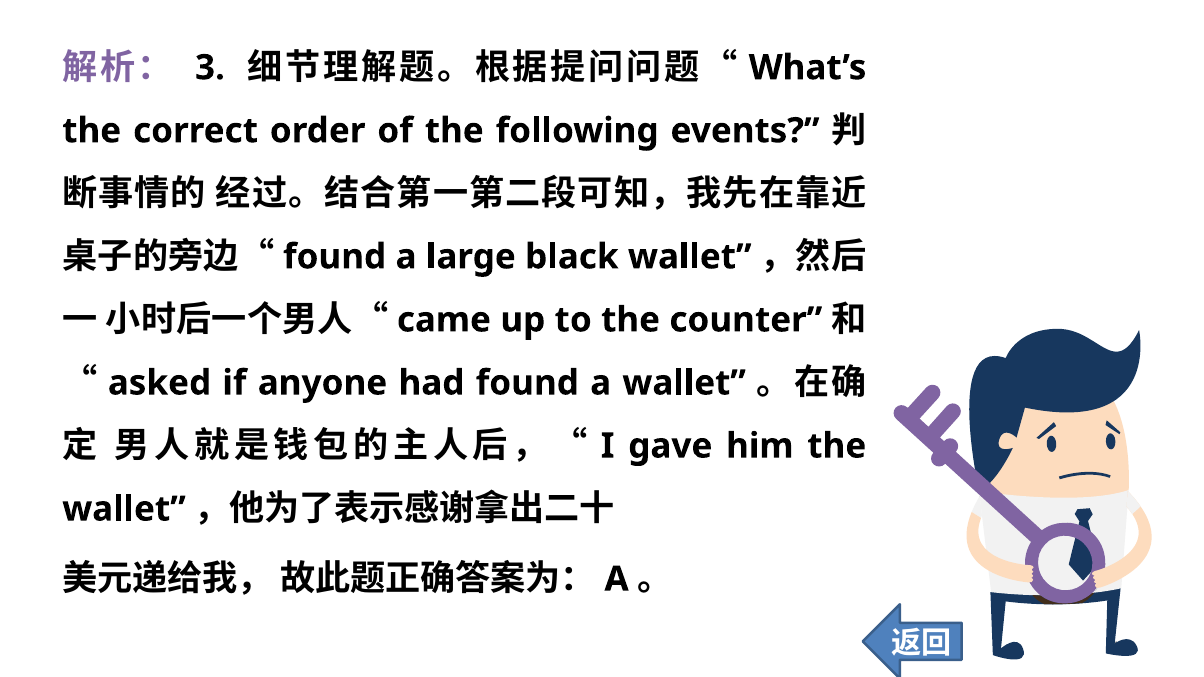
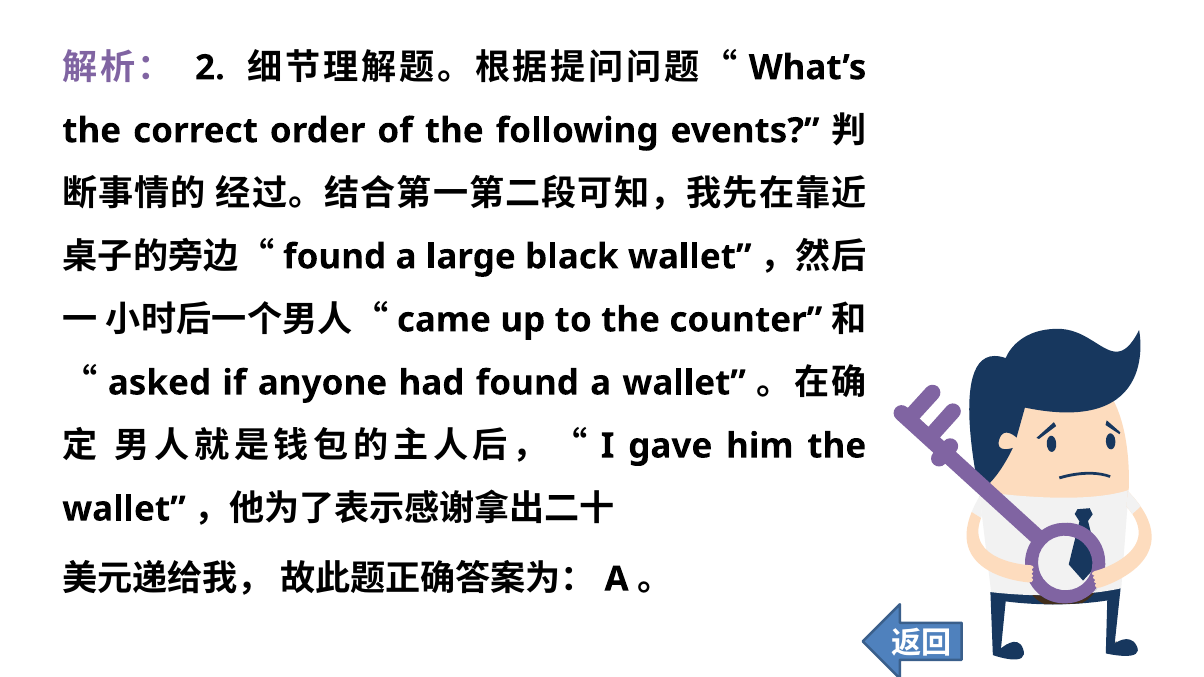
3: 3 -> 2
